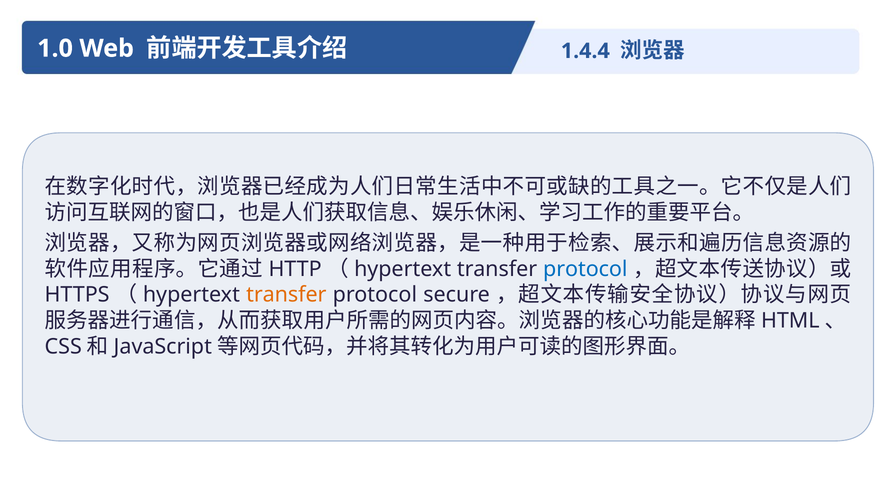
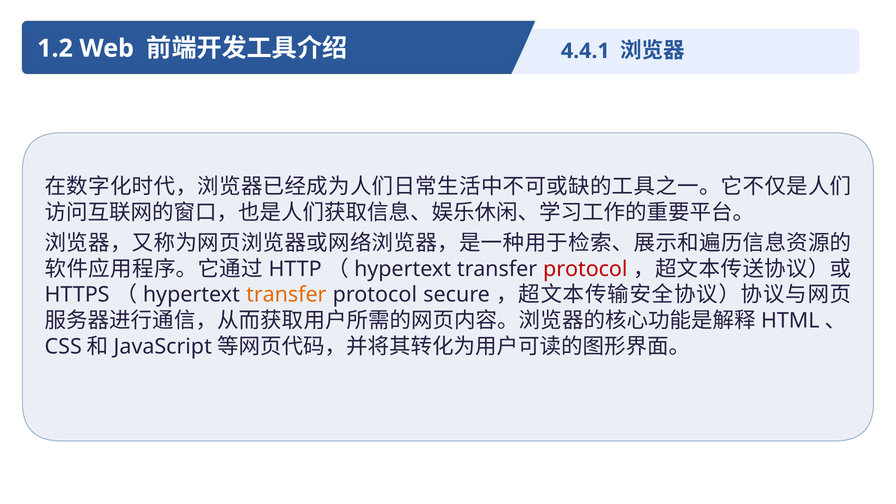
1.0: 1.0 -> 1.2
1.4.4: 1.4.4 -> 4.4.1
protocol at (585, 269) colour: blue -> red
